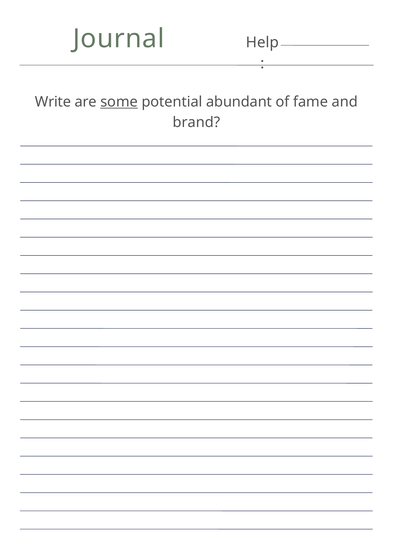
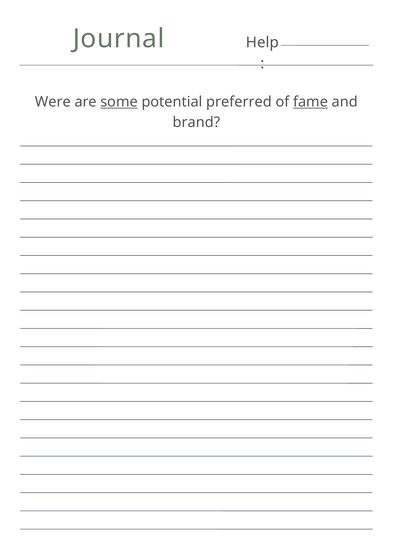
Write: Write -> Were
abundant: abundant -> preferred
fame underline: none -> present
